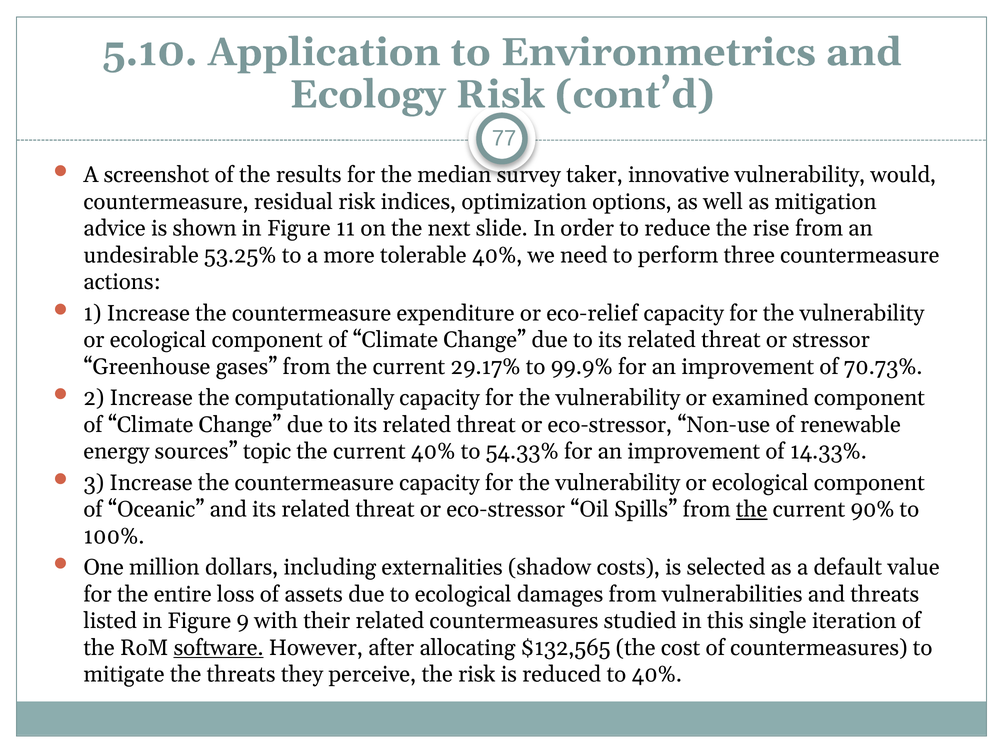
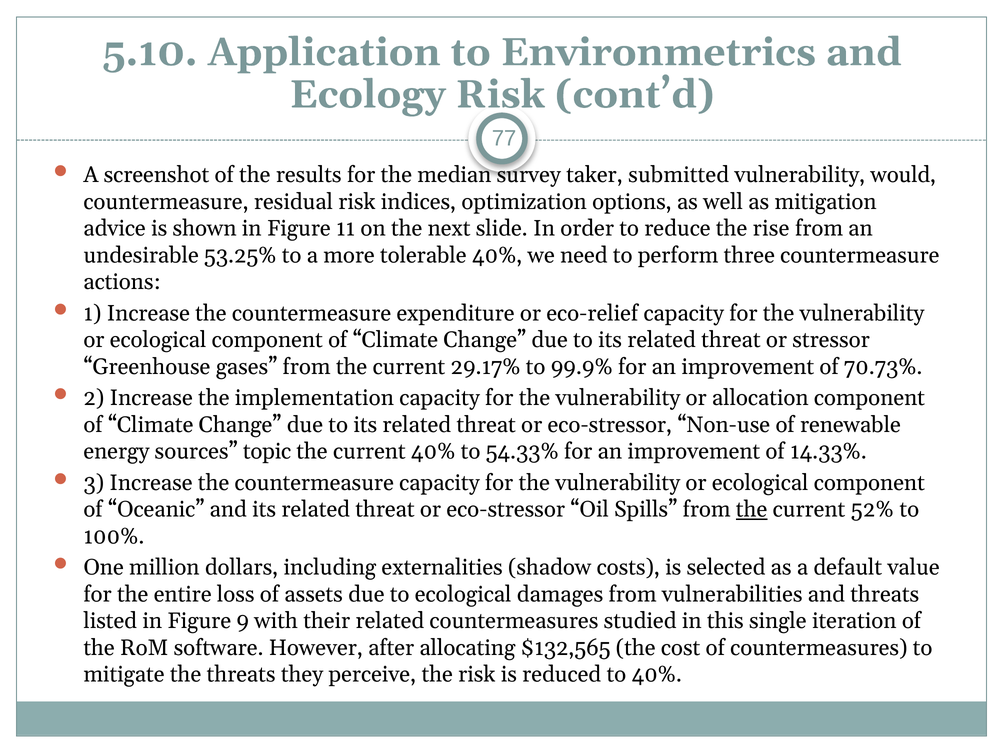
innovative: innovative -> submitted
computationally: computationally -> implementation
examined: examined -> allocation
90%: 90% -> 52%
software underline: present -> none
